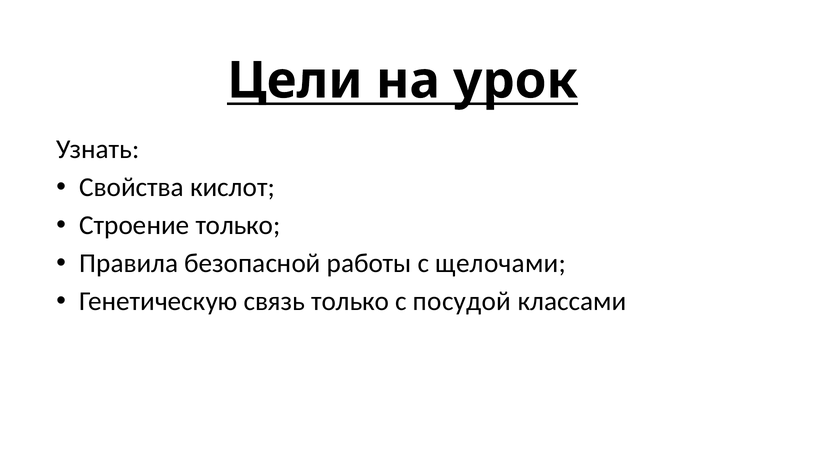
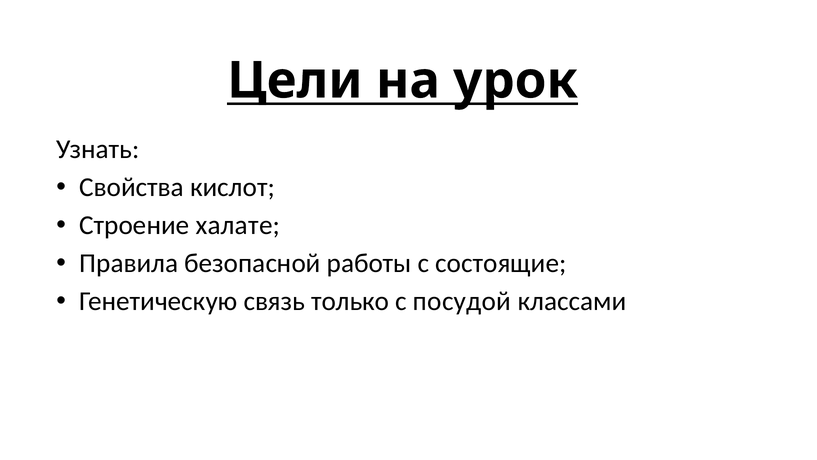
Строение только: только -> халате
щелочами: щелочами -> состоящие
